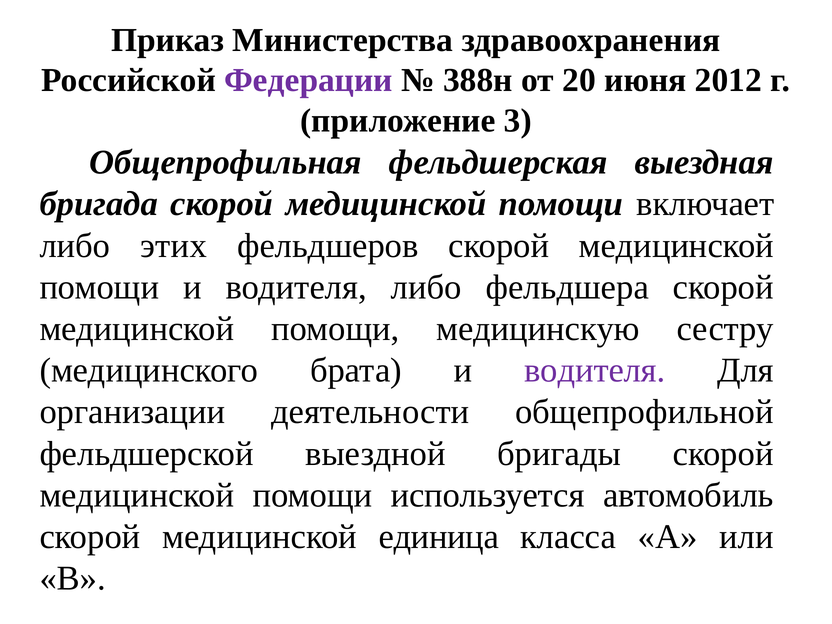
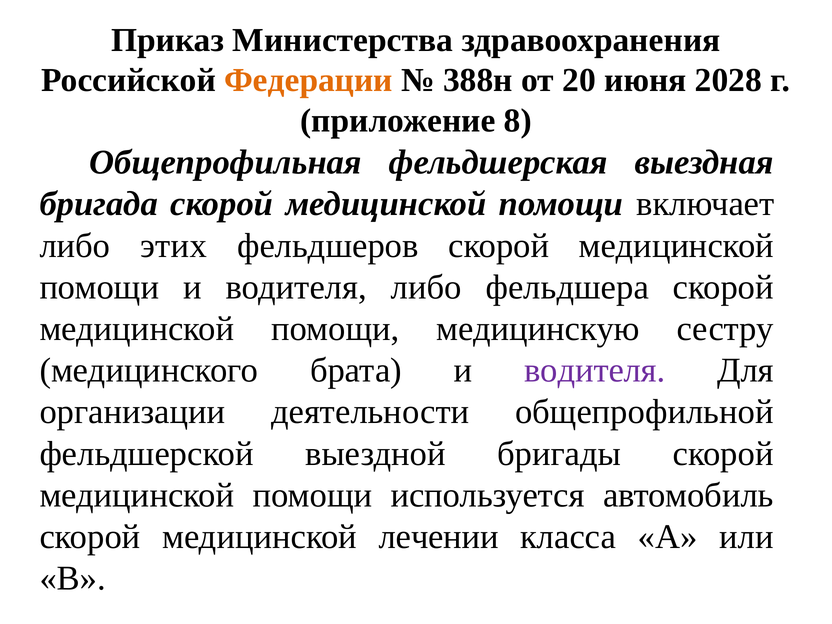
Федерации colour: purple -> orange
2012: 2012 -> 2028
3: 3 -> 8
единица: единица -> лечении
